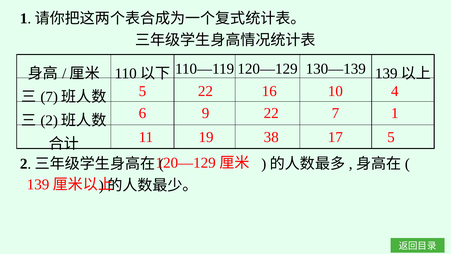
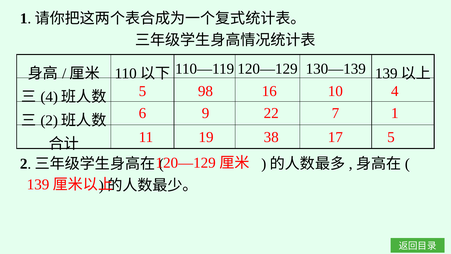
5 22: 22 -> 98
7 at (49, 97): 7 -> 4
